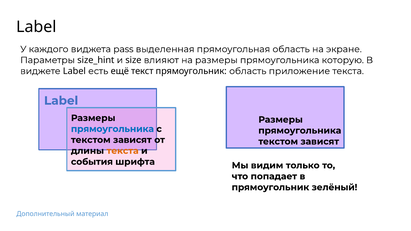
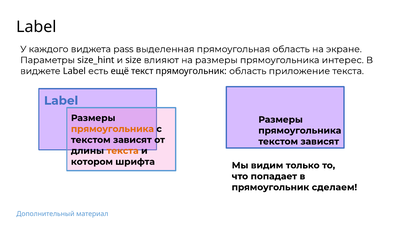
которую: которую -> интерес
прямоугольника at (112, 129) colour: blue -> orange
события: события -> котором
зелёный: зелёный -> сделаем
